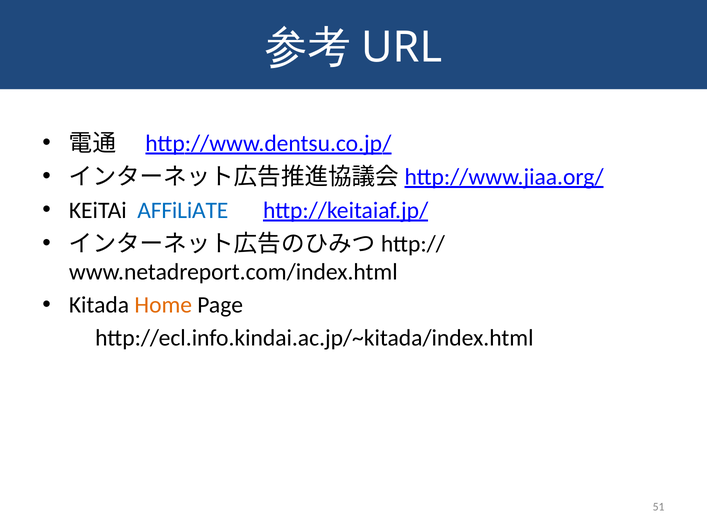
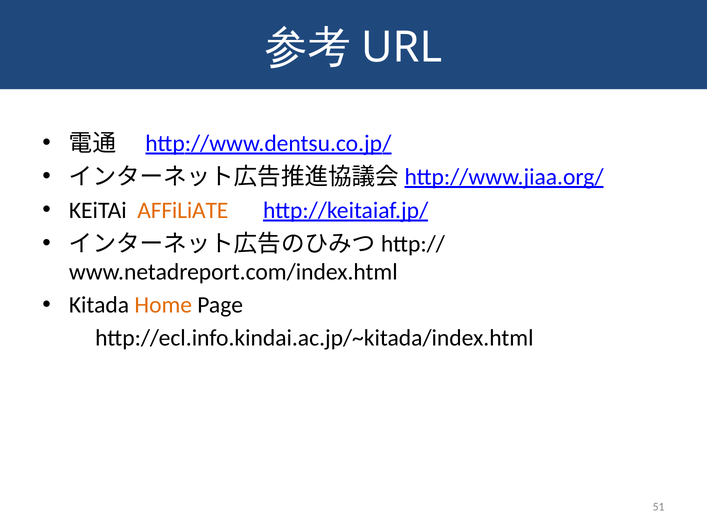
AFFiLiATE colour: blue -> orange
